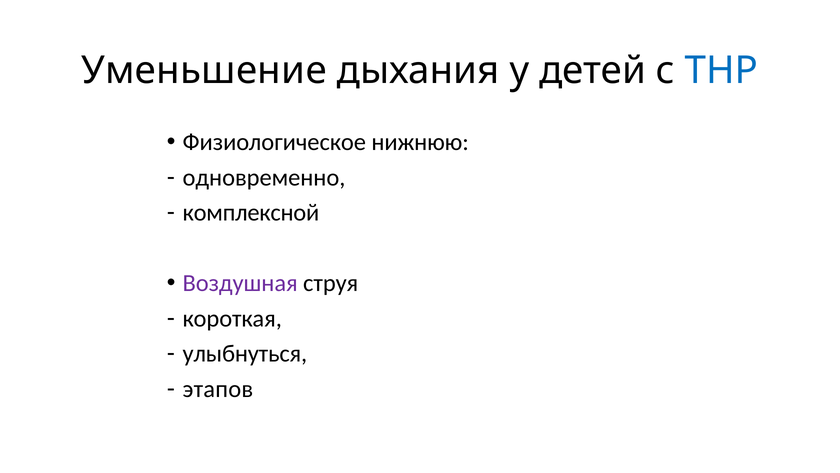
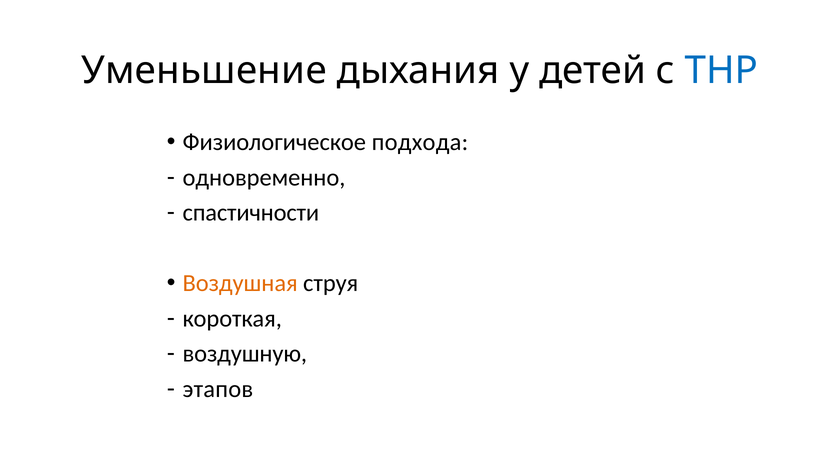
нижнюю: нижнюю -> подхода
комплексной: комплексной -> спастичности
Воздушная colour: purple -> orange
улыбнуться: улыбнуться -> воздушную
